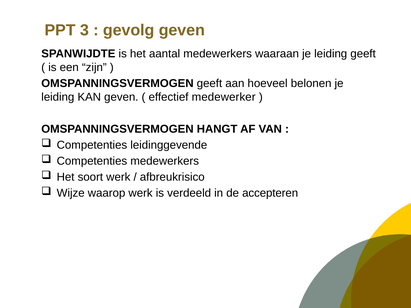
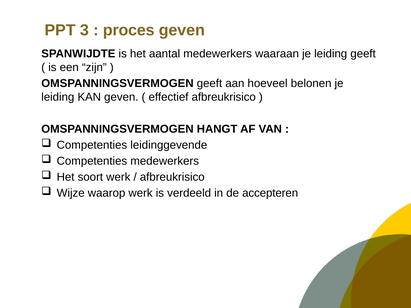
gevolg: gevolg -> proces
effectief medewerker: medewerker -> afbreukrisico
